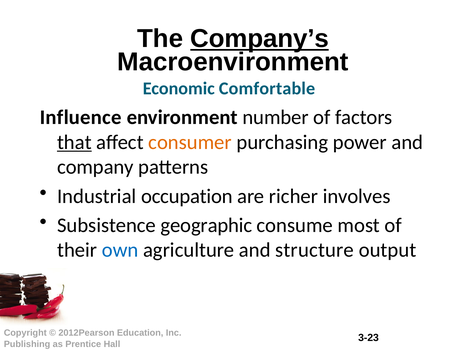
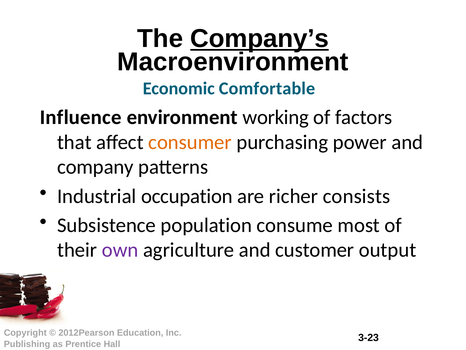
number: number -> working
that underline: present -> none
involves: involves -> consists
geographic: geographic -> population
own colour: blue -> purple
structure: structure -> customer
